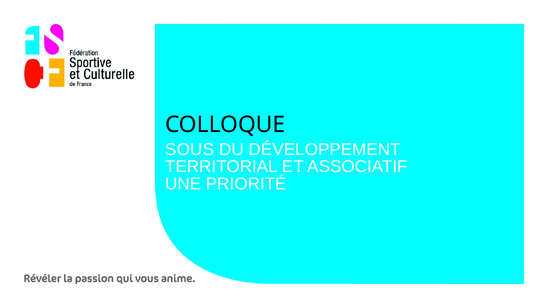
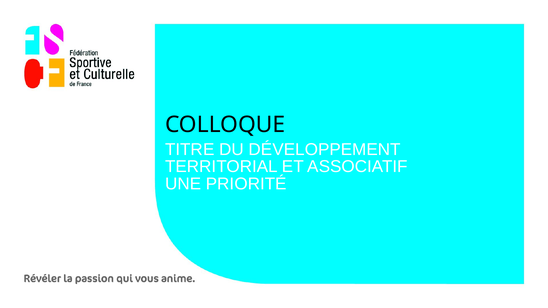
SOUS: SOUS -> TITRE
